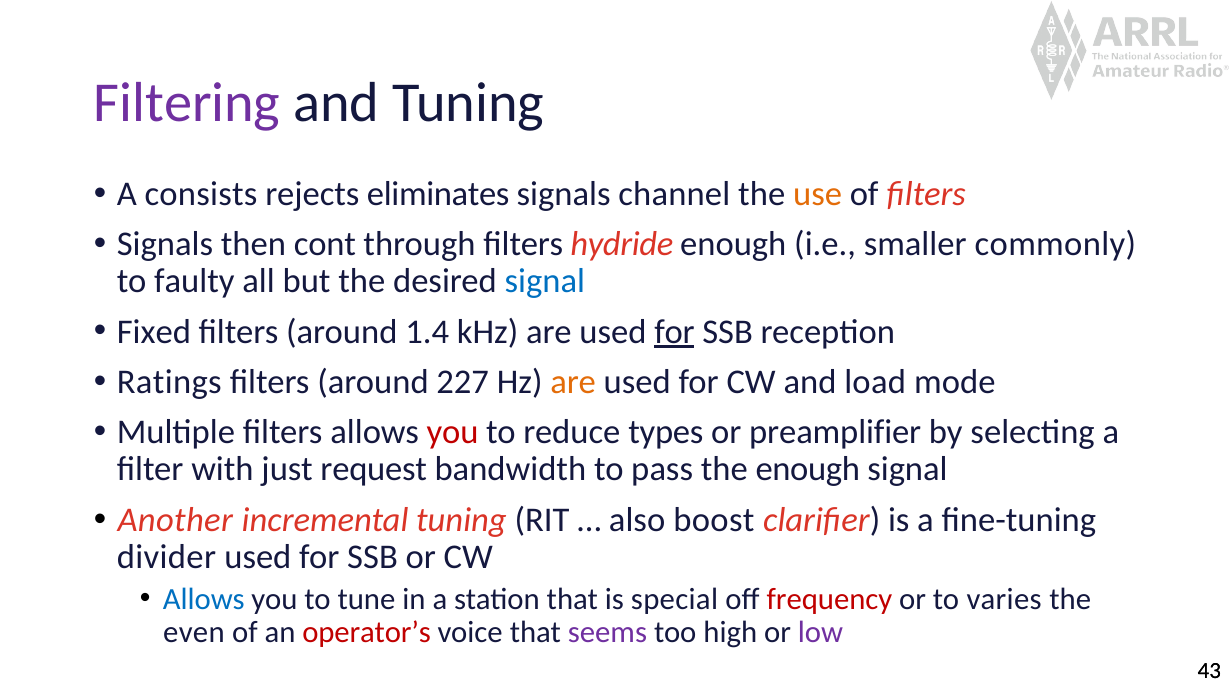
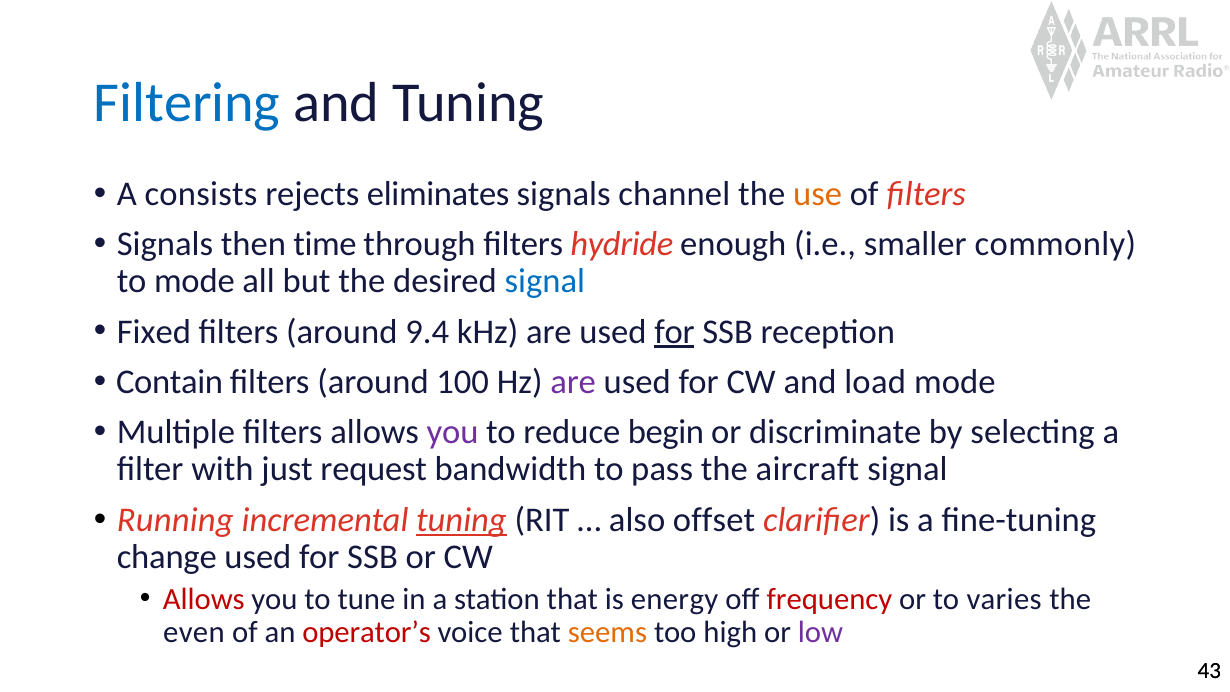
Filtering colour: purple -> blue
cont: cont -> time
to faulty: faulty -> mode
1.4: 1.4 -> 9.4
Ratings: Ratings -> Contain
227: 227 -> 100
are at (573, 382) colour: orange -> purple
you at (453, 432) colour: red -> purple
types: types -> begin
preamplifier: preamplifier -> discriminate
the enough: enough -> aircraft
Another: Another -> Running
tuning at (461, 520) underline: none -> present
boost: boost -> offset
divider: divider -> change
Allows at (204, 599) colour: blue -> red
special: special -> energy
seems colour: purple -> orange
